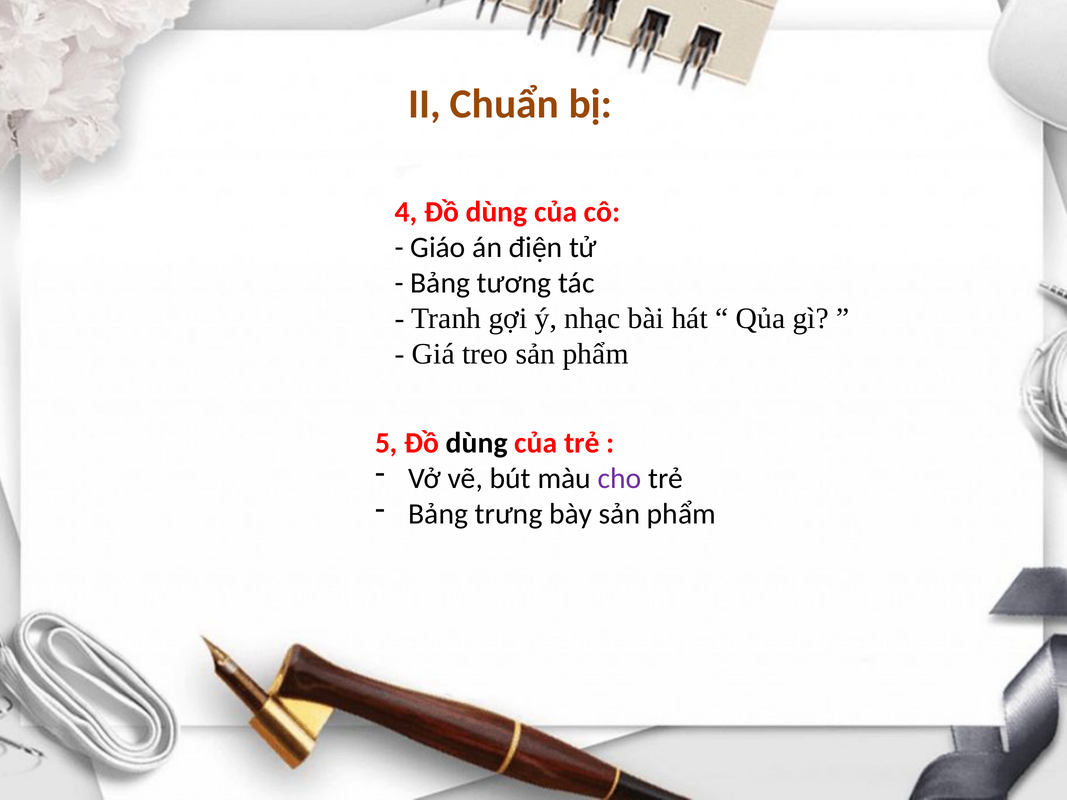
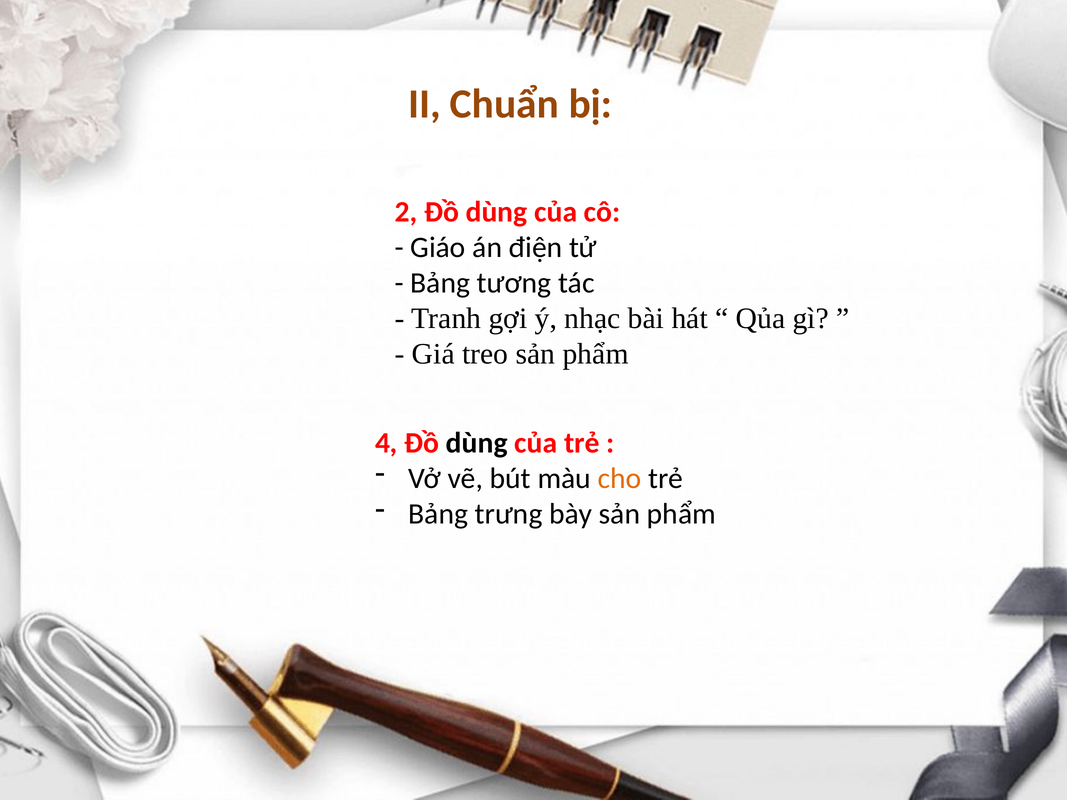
4: 4 -> 2
5: 5 -> 4
cho colour: purple -> orange
